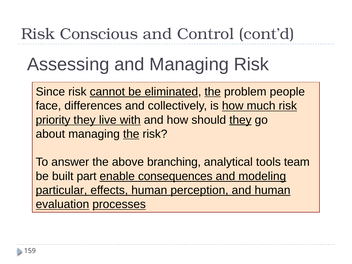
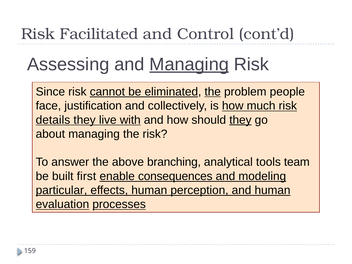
Conscious: Conscious -> Facilitated
Managing at (189, 64) underline: none -> present
differences: differences -> justification
priority: priority -> details
the at (131, 134) underline: present -> none
part: part -> first
